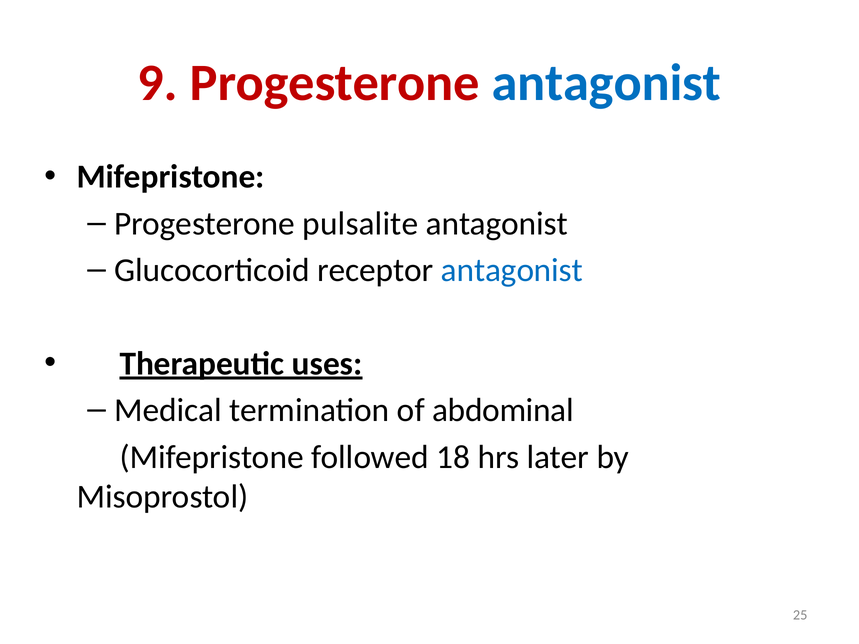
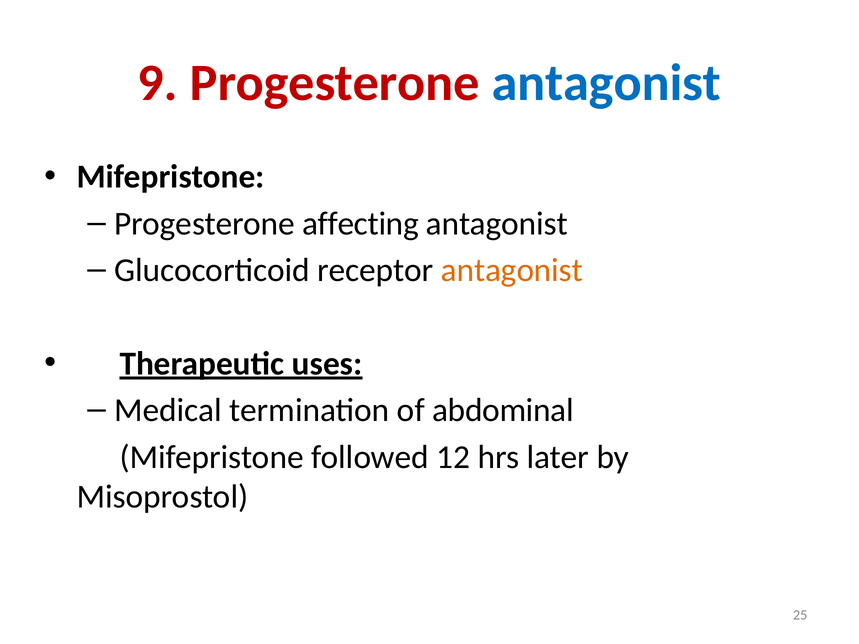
pulsalite: pulsalite -> affecting
antagonist at (512, 270) colour: blue -> orange
18: 18 -> 12
